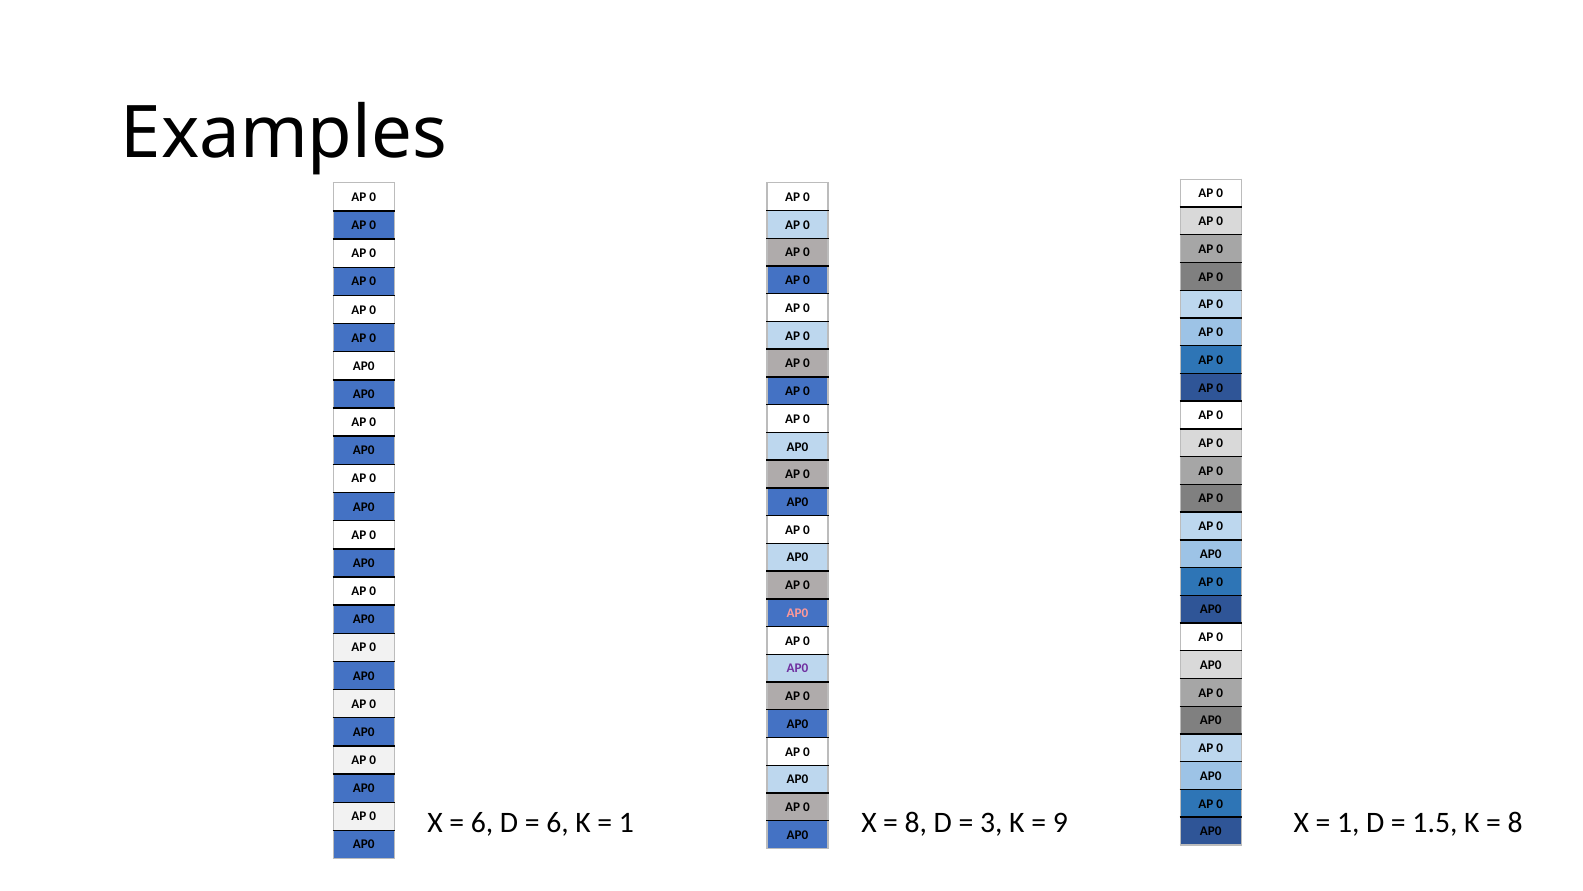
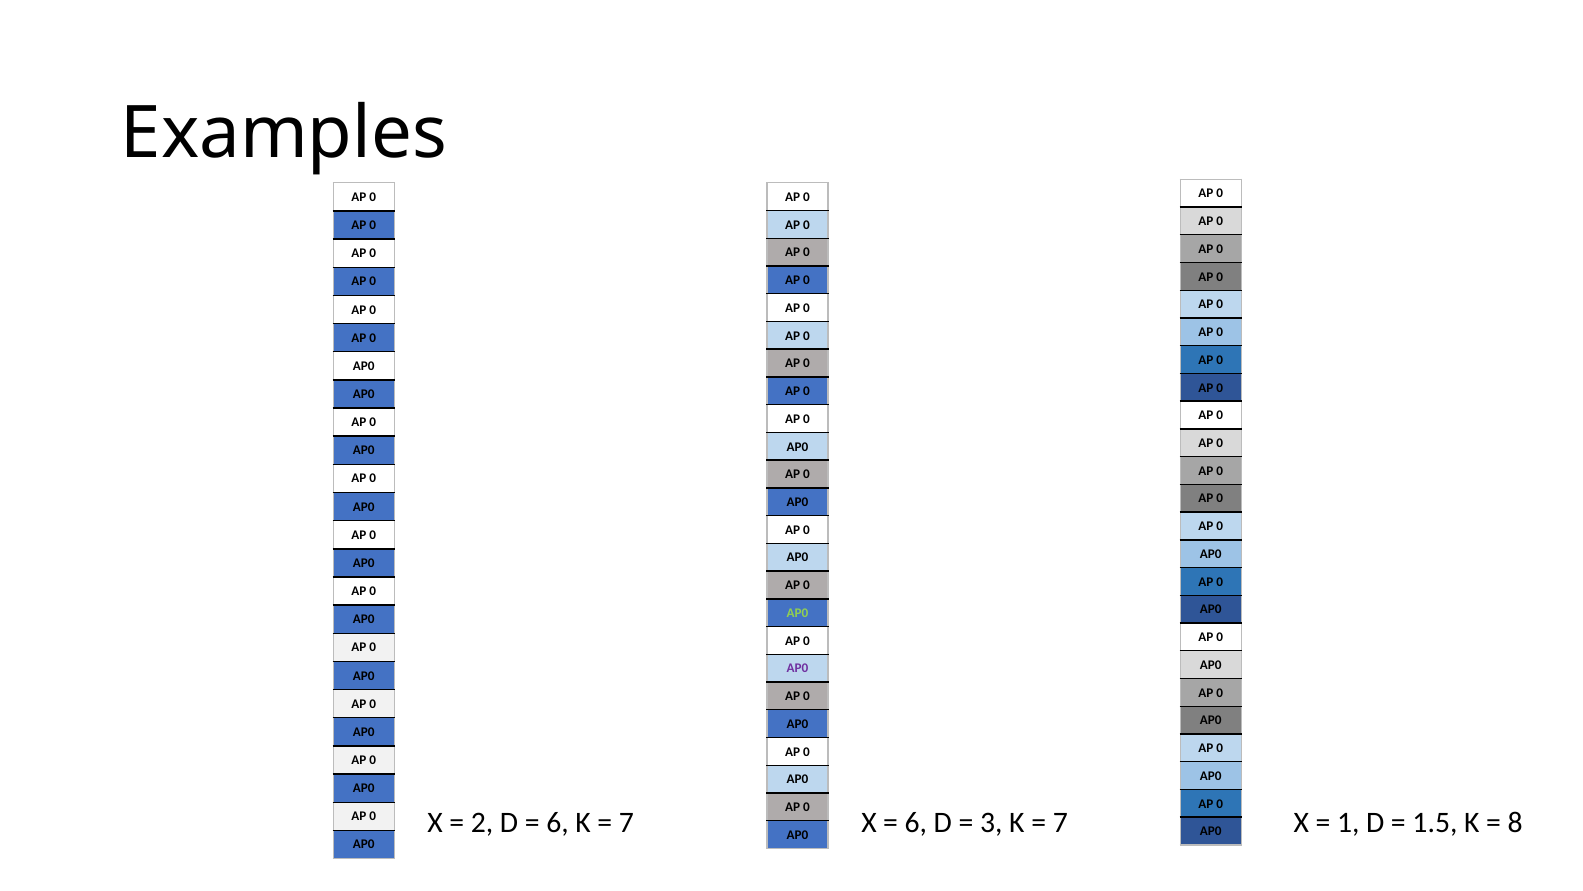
AP0 at (798, 613) colour: pink -> light green
6 at (482, 822): 6 -> 2
1 at (626, 822): 1 -> 7
8 at (916, 822): 8 -> 6
9 at (1060, 822): 9 -> 7
